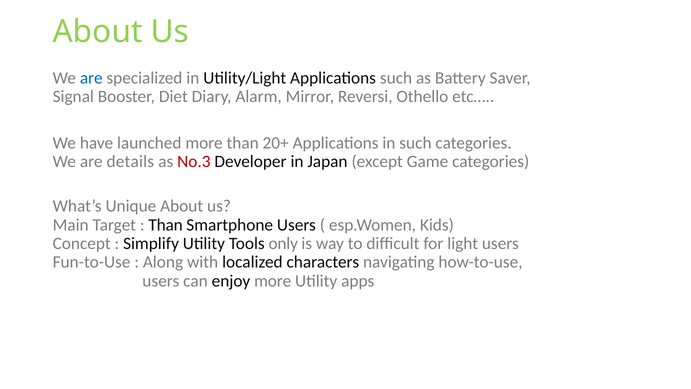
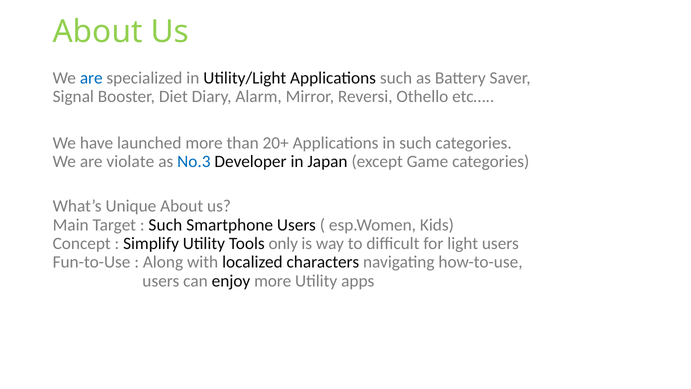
details: details -> violate
No.3 colour: red -> blue
Than at (166, 225): Than -> Such
